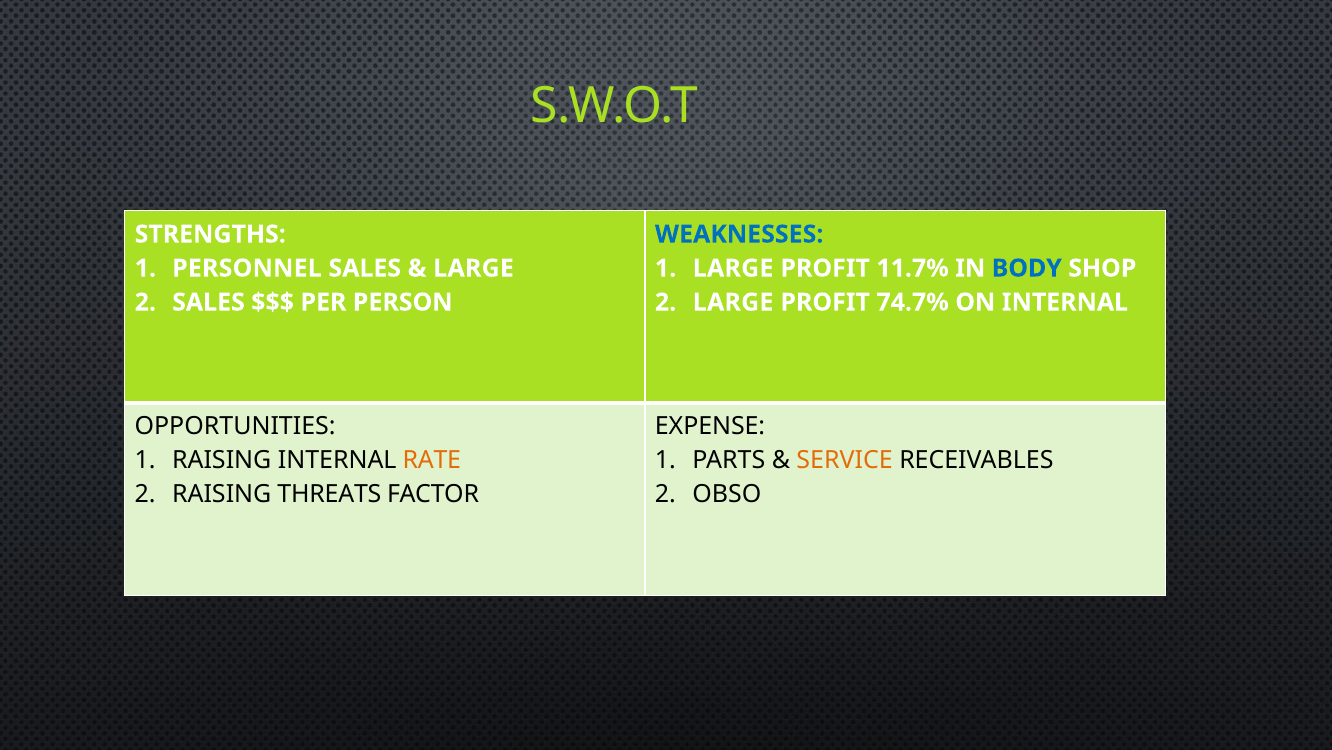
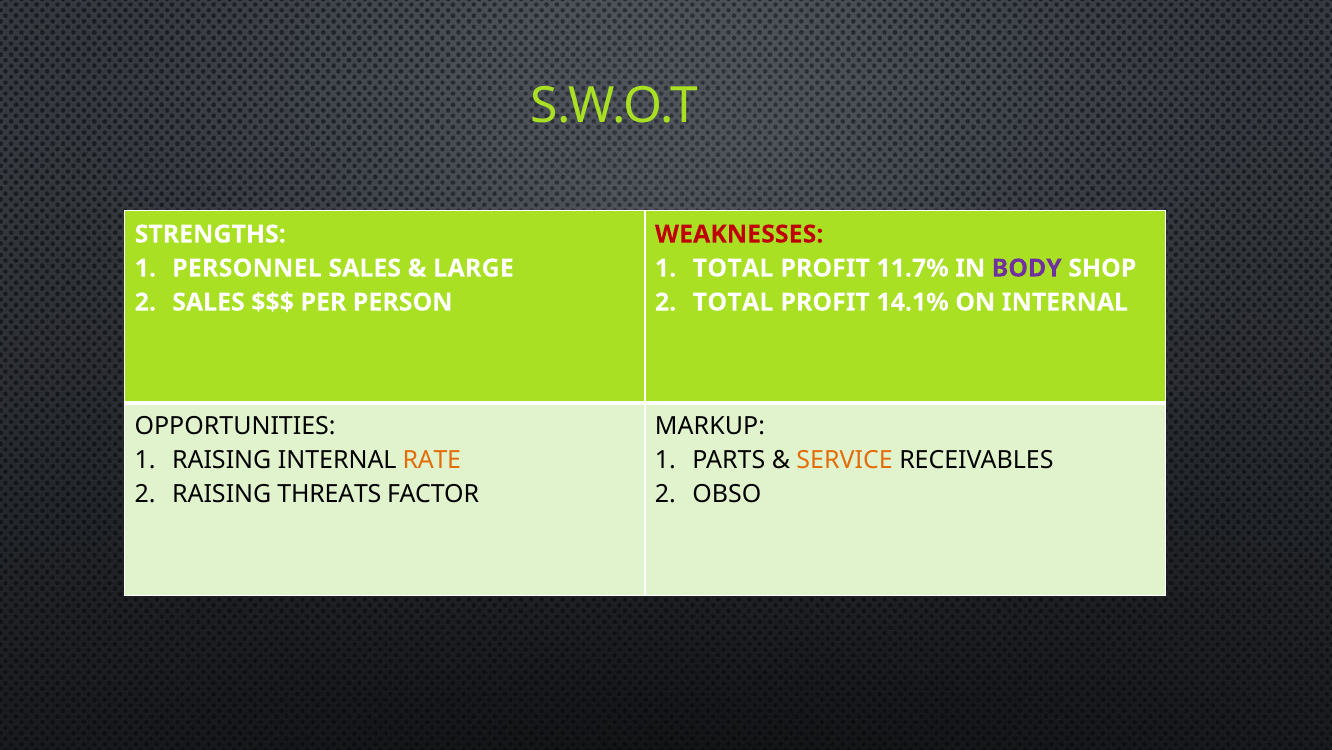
WEAKNESSES colour: blue -> red
LARGE at (733, 268): LARGE -> TOTAL
BODY colour: blue -> purple
LARGE at (733, 302): LARGE -> TOTAL
74.7%: 74.7% -> 14.1%
EXPENSE: EXPENSE -> MARKUP
